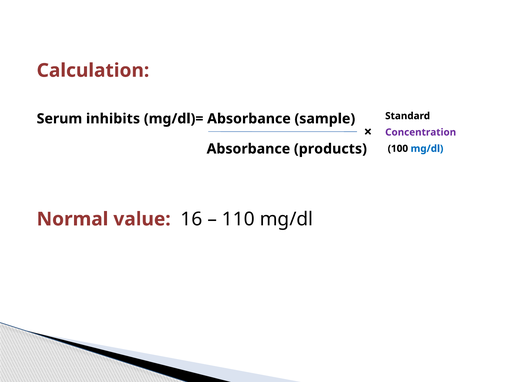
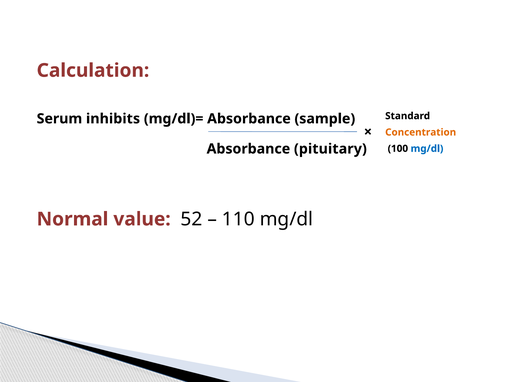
Concentration colour: purple -> orange
products: products -> pituitary
16: 16 -> 52
